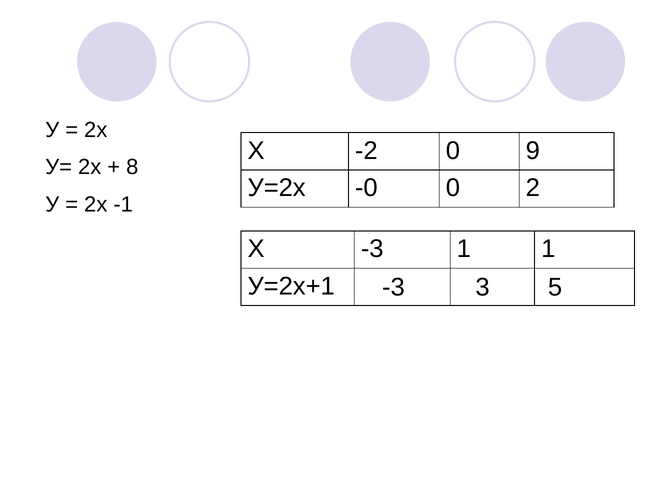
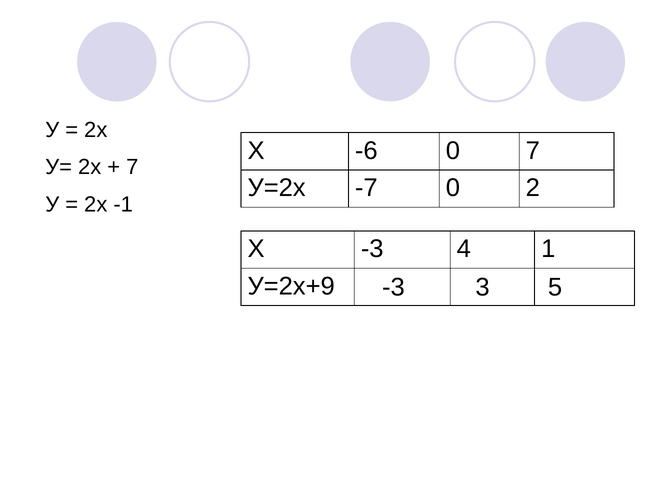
-2: -2 -> -6
0 9: 9 -> 7
8 at (132, 167): 8 -> 7
-0: -0 -> -7
-3 1: 1 -> 4
У=2х+1: У=2х+1 -> У=2х+9
